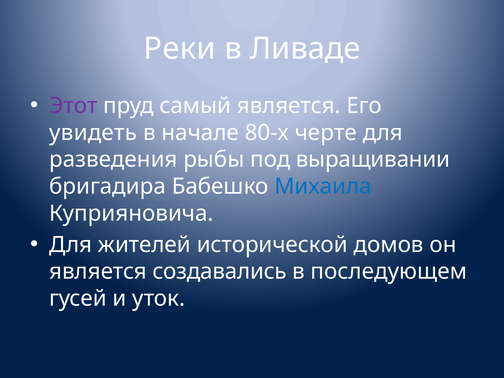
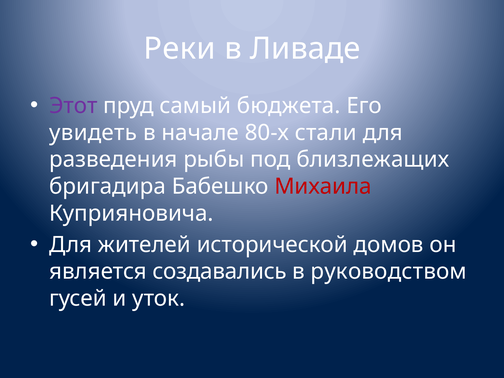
самый является: является -> бюджета
черте: черте -> стали
выращивании: выращивании -> близлежащих
Михаила colour: blue -> red
последующем: последующем -> руководством
